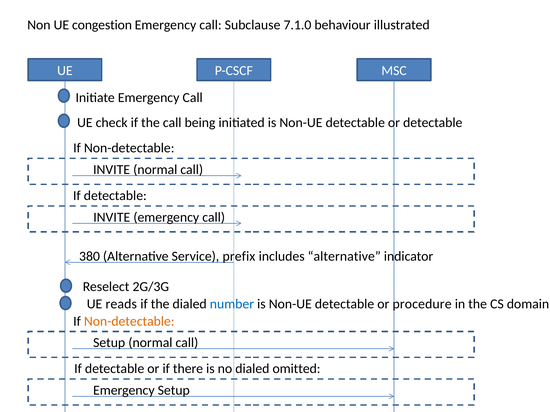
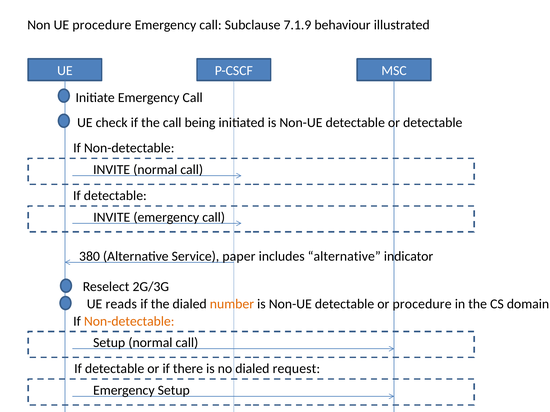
UE congestion: congestion -> procedure
7.1.0: 7.1.0 -> 7.1.9
prefix: prefix -> paper
number colour: blue -> orange
omitted: omitted -> request
